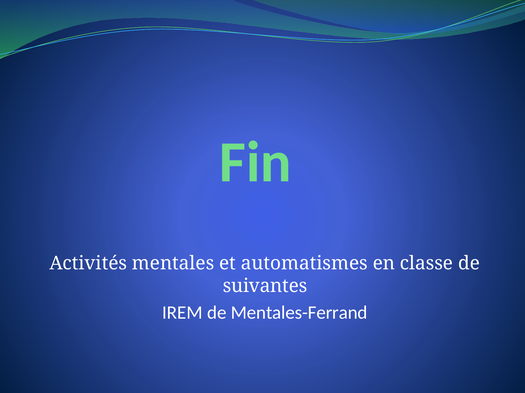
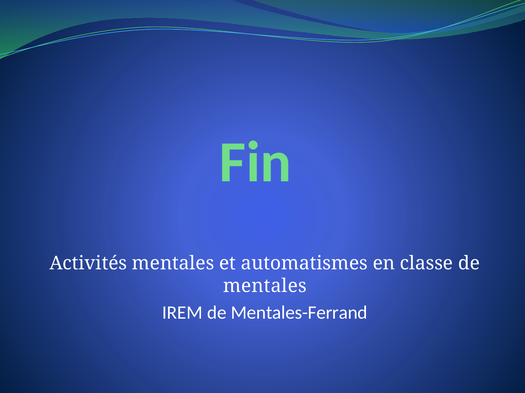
suivantes at (265, 287): suivantes -> mentales
